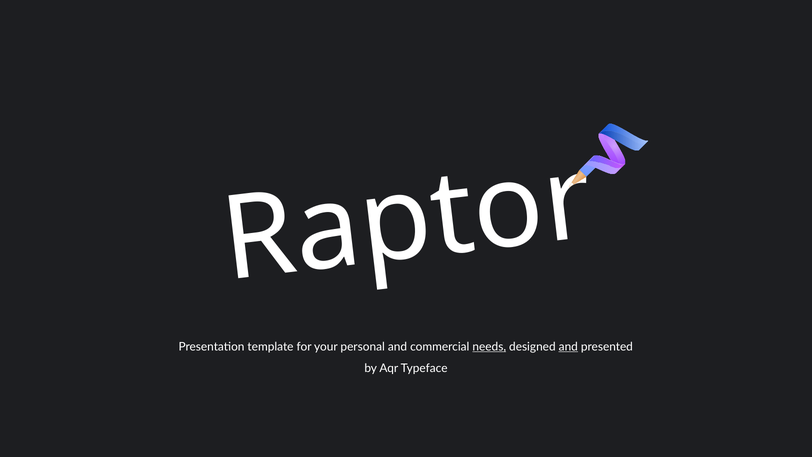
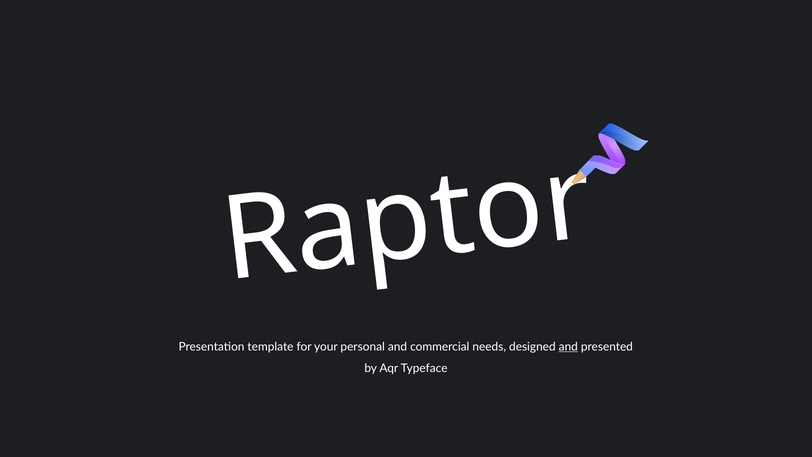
needs underline: present -> none
